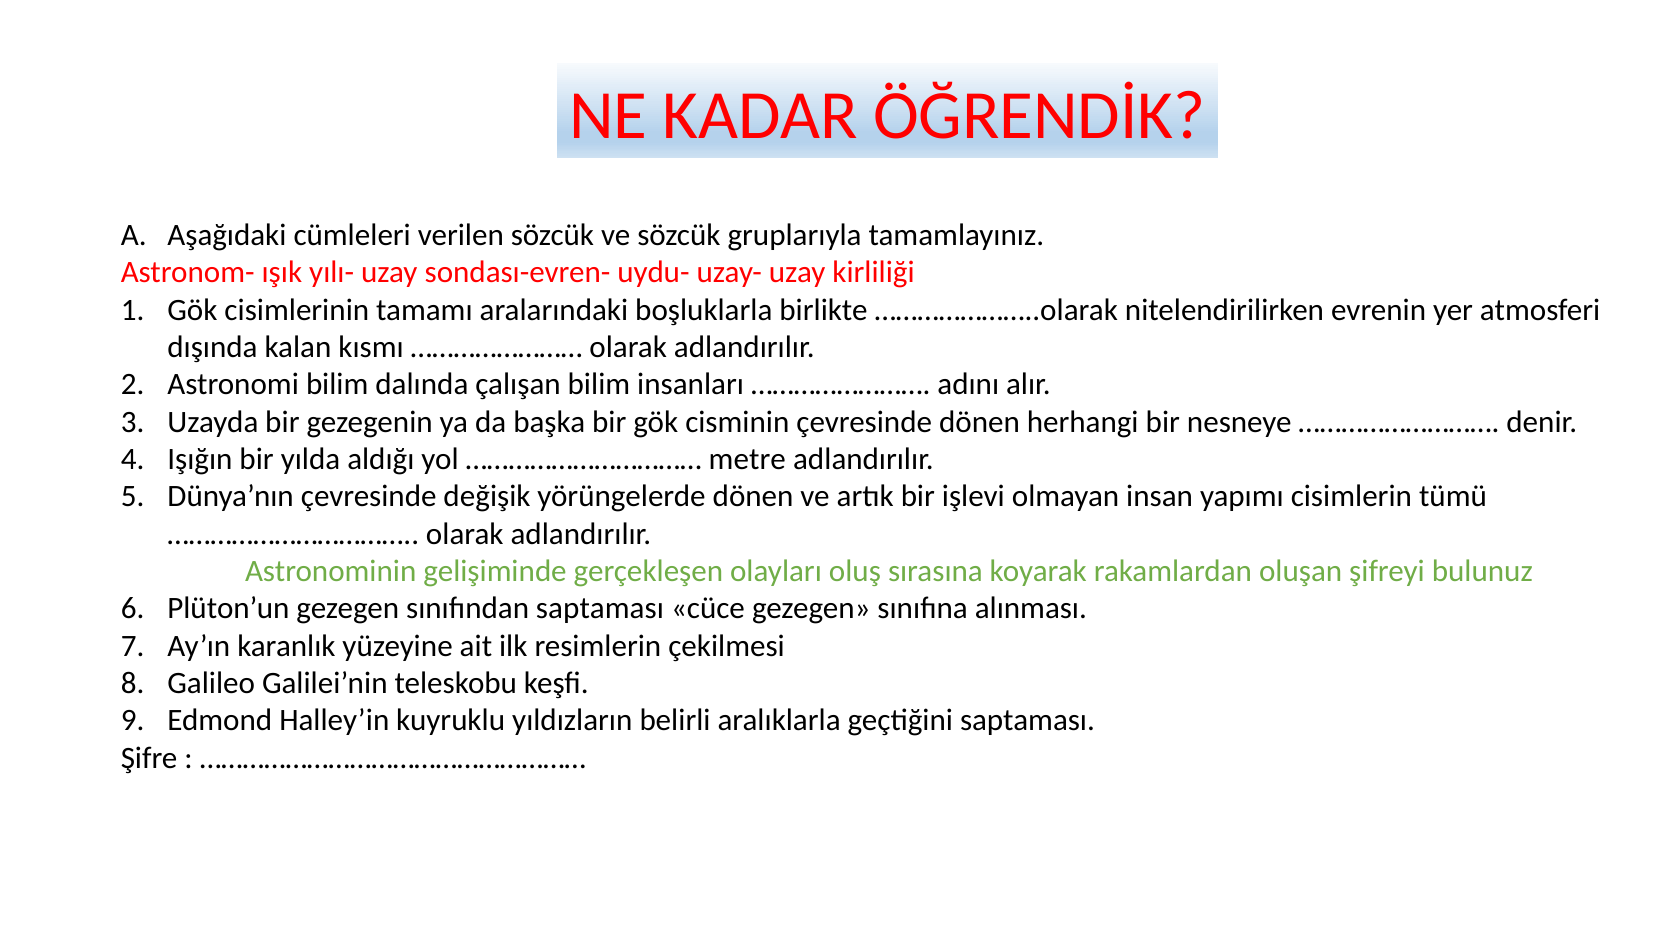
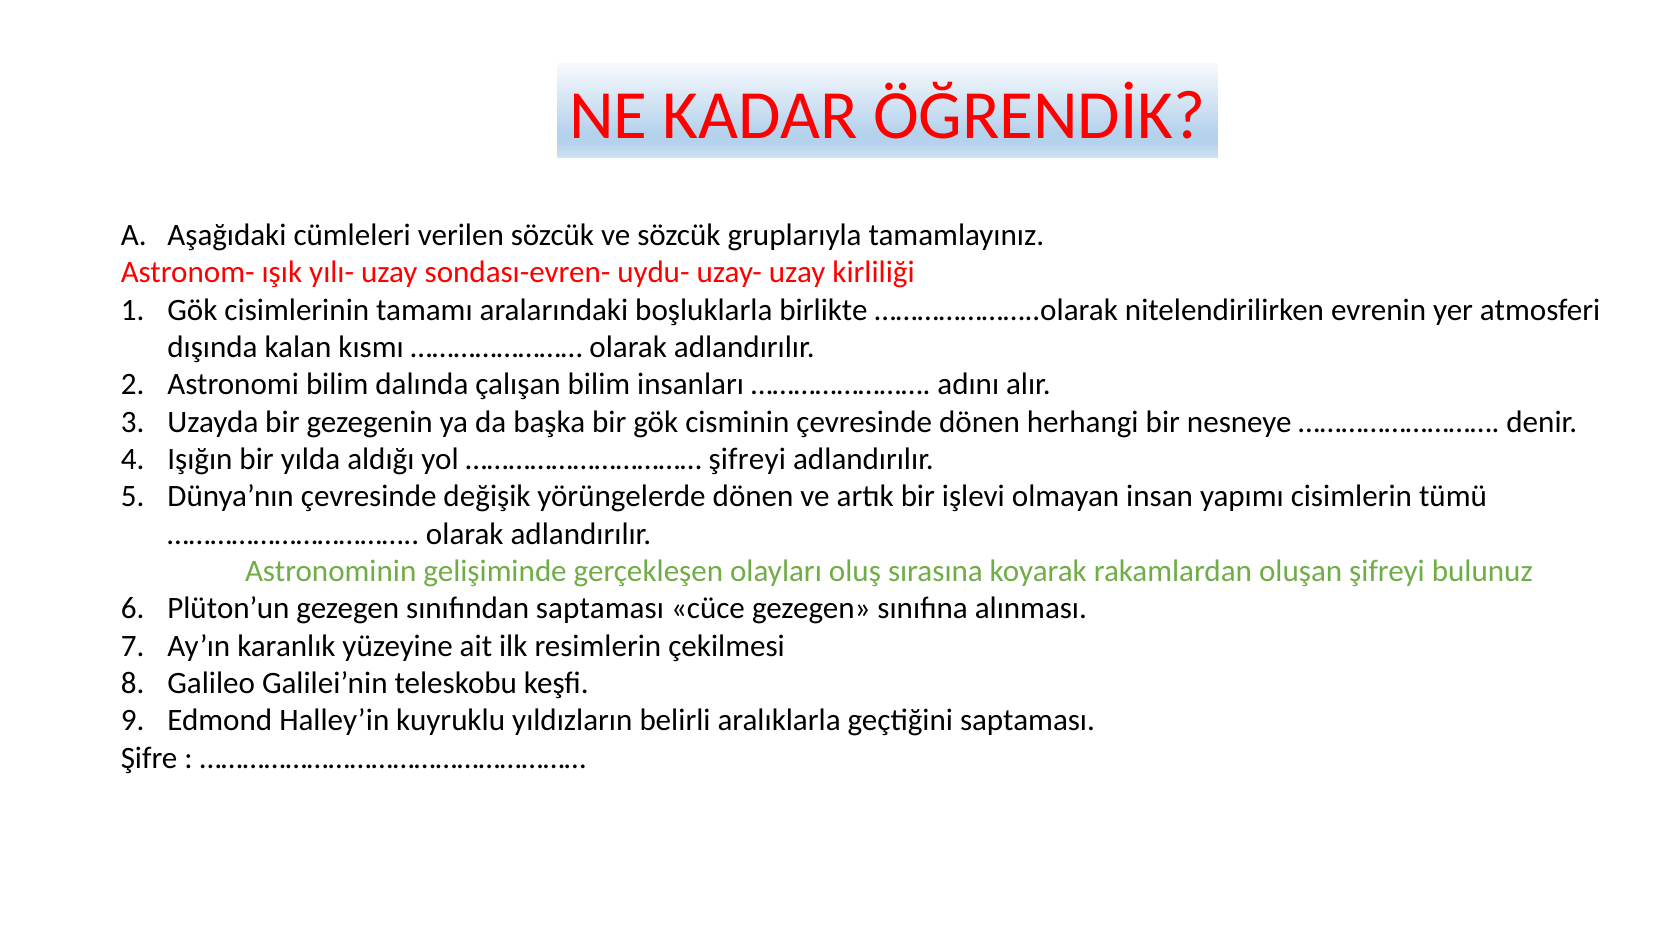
metre at (747, 459): metre -> şifreyi
